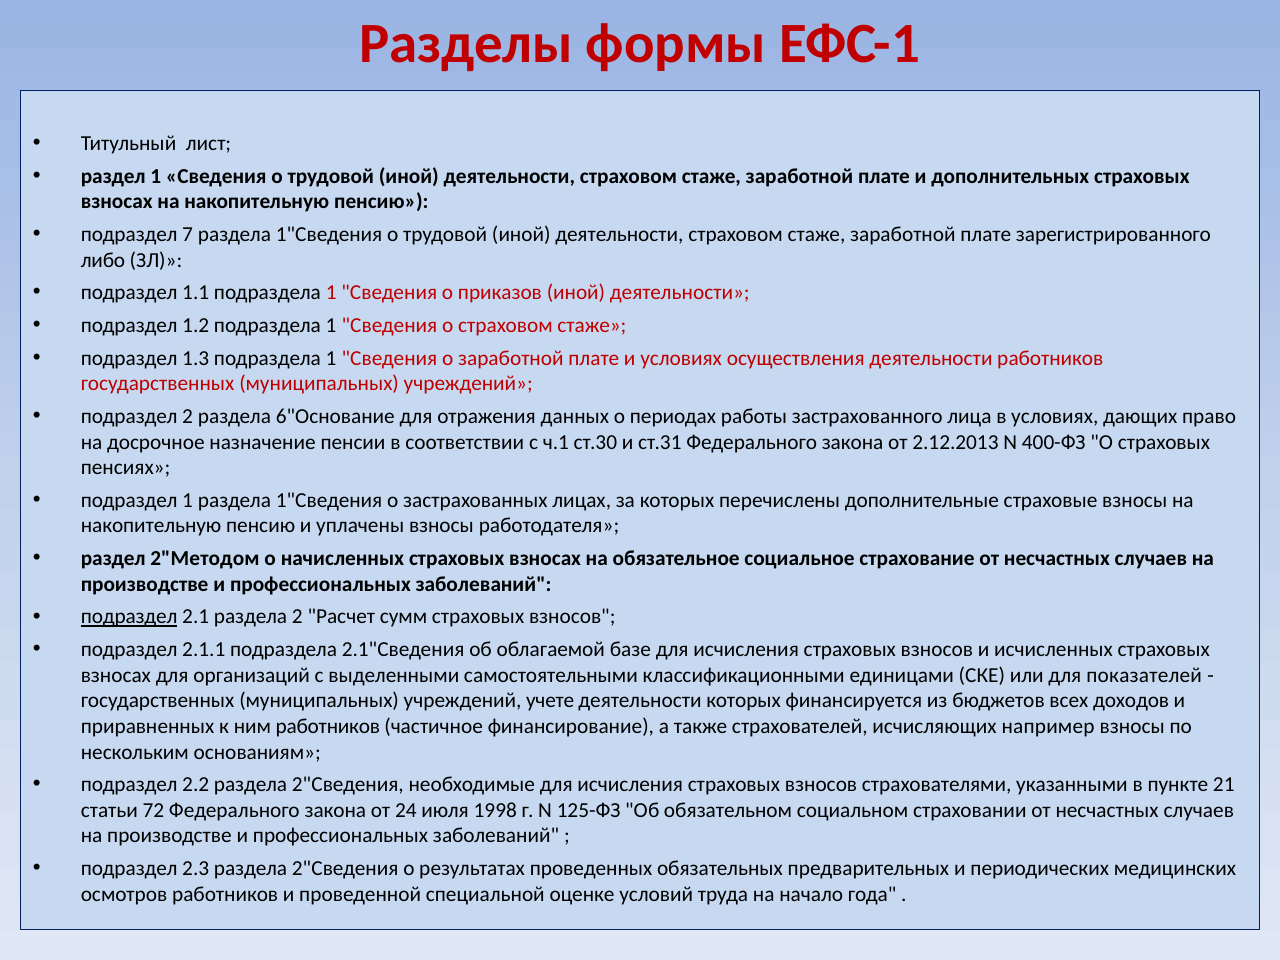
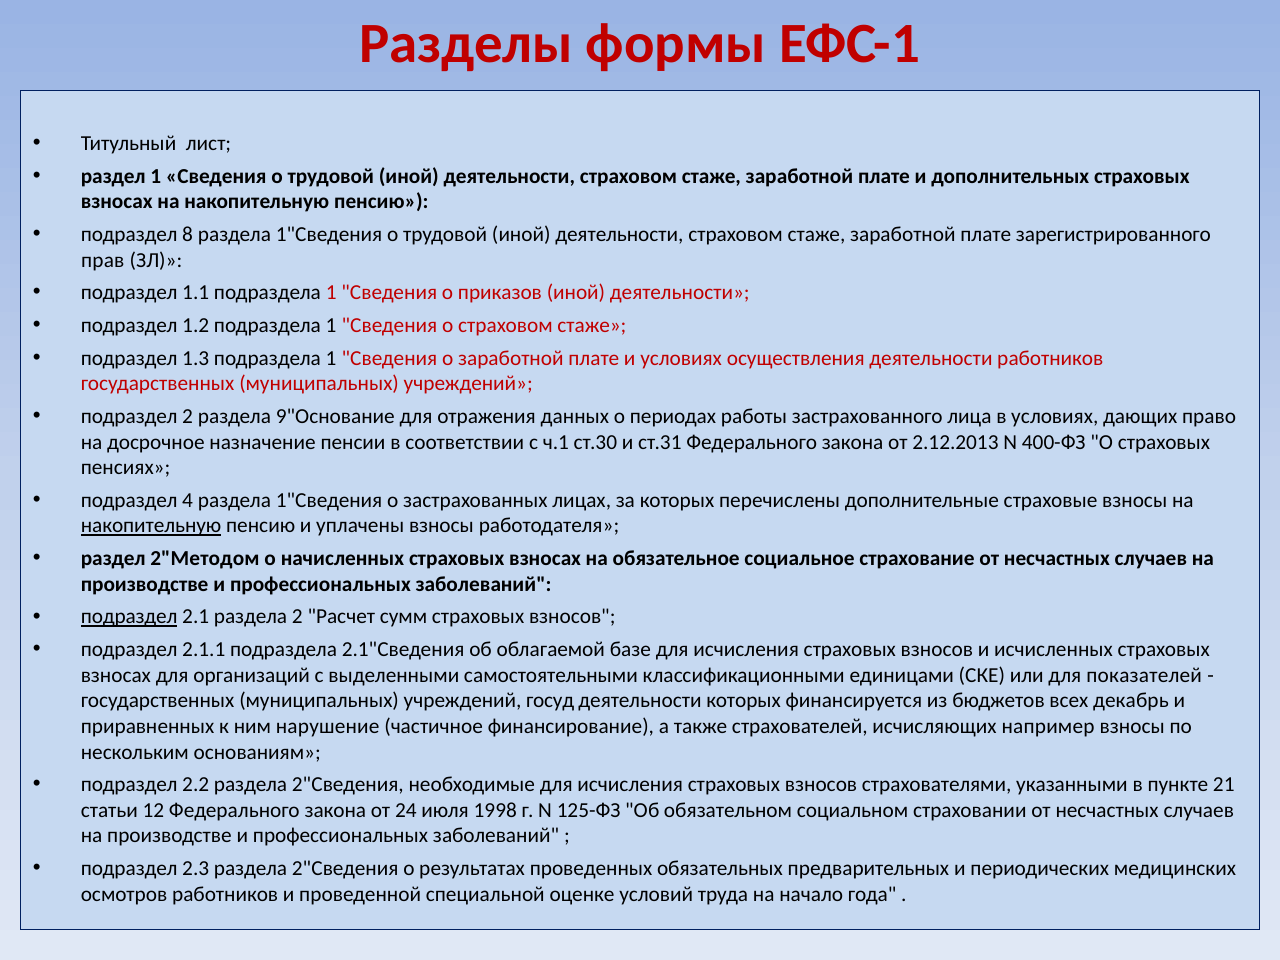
7: 7 -> 8
либо: либо -> прав
6"Основание: 6"Основание -> 9"Основание
подраздел 1: 1 -> 4
накопительную at (151, 526) underline: none -> present
учете: учете -> госуд
доходов: доходов -> декабрь
ним работников: работников -> нарушение
72: 72 -> 12
